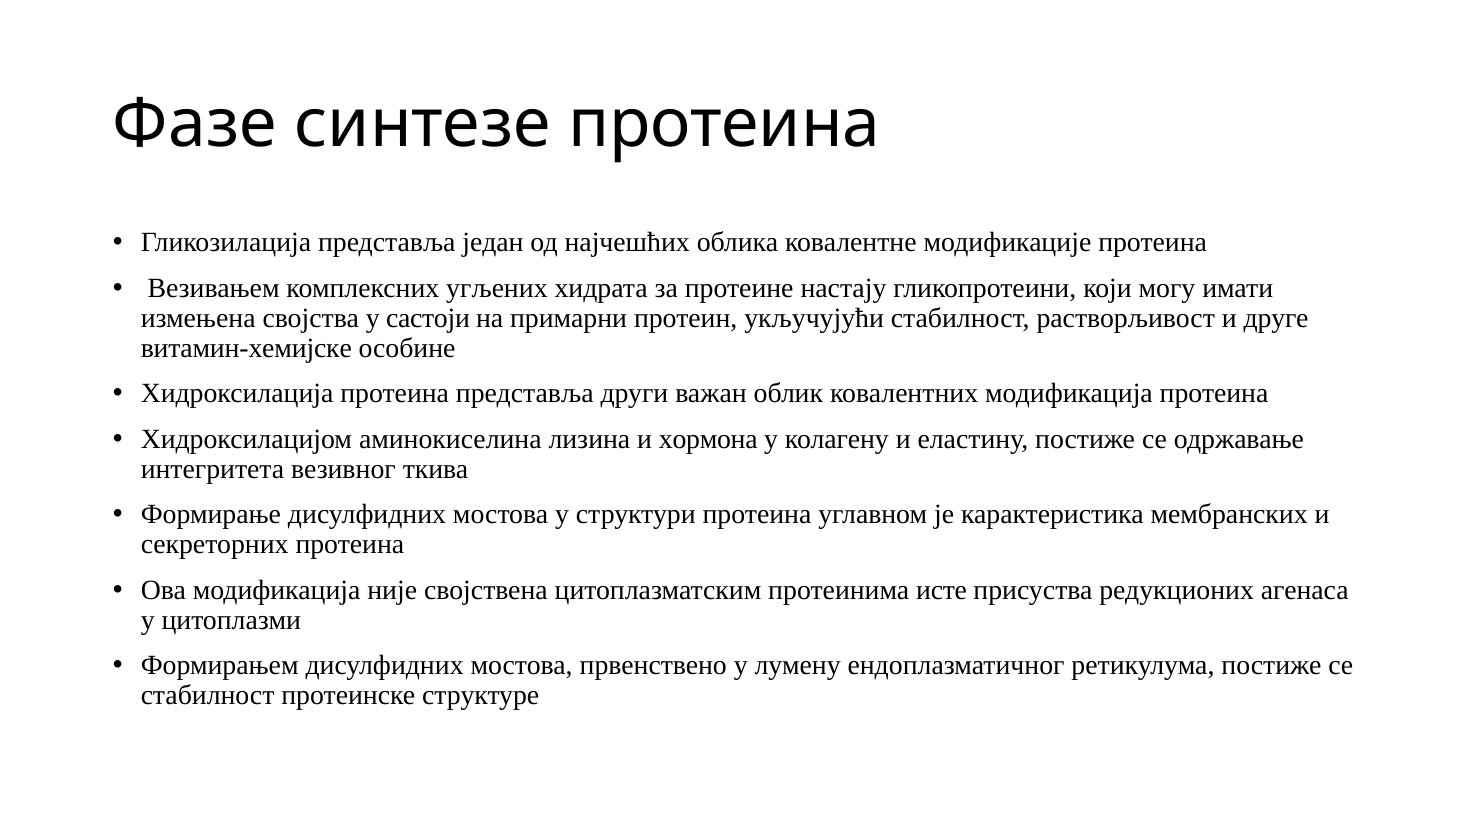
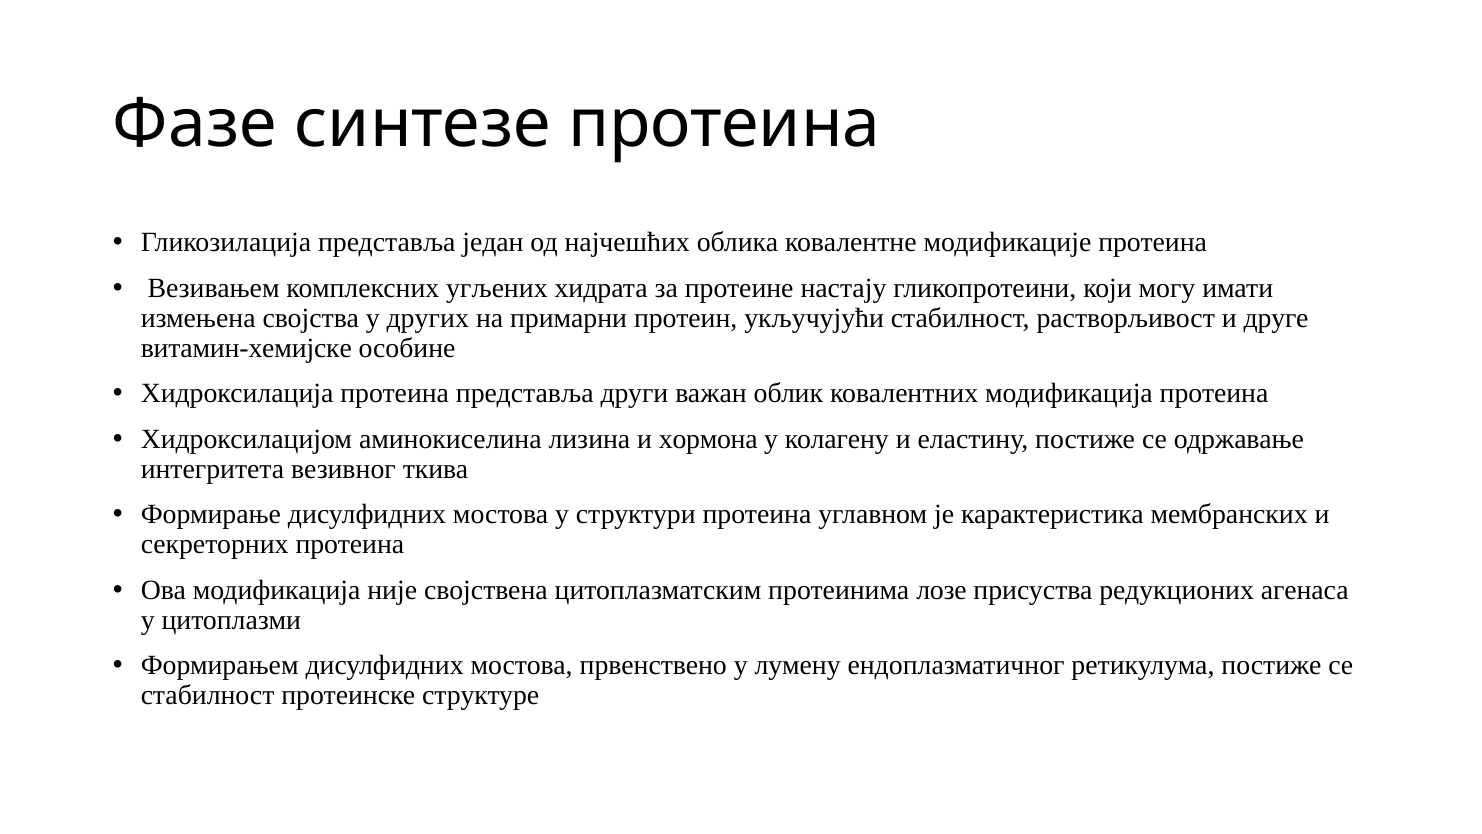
састоји: састоји -> других
исте: исте -> лозе
